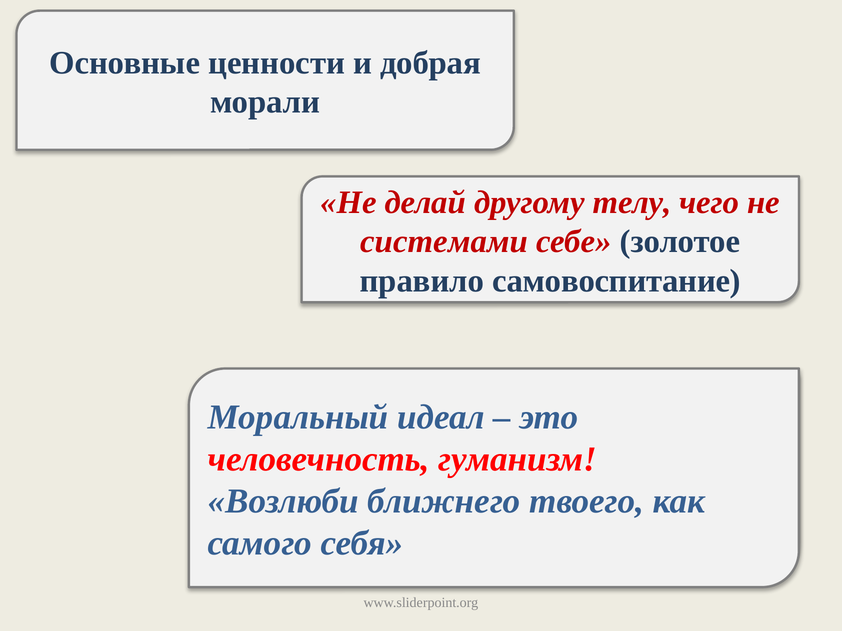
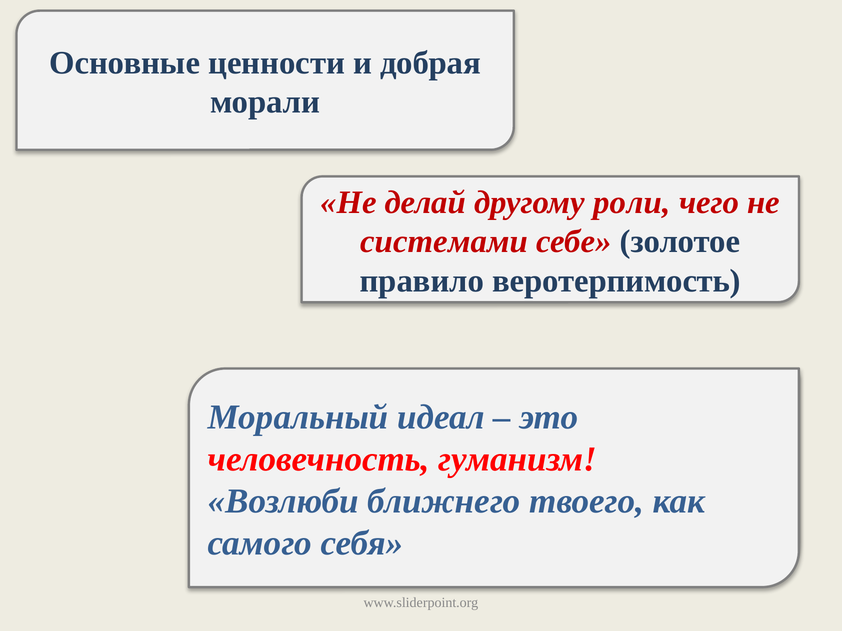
телу: телу -> роли
правило самовоспитание: самовоспитание -> веротерпимость
